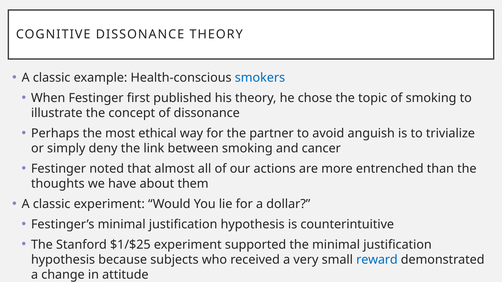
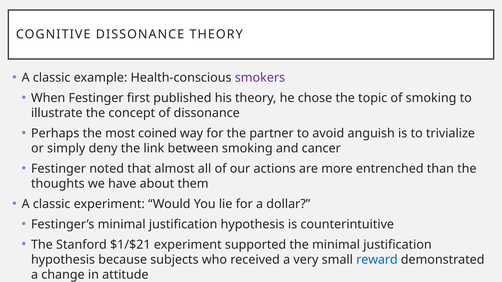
smokers colour: blue -> purple
ethical: ethical -> coined
$1/$25: $1/$25 -> $1/$21
